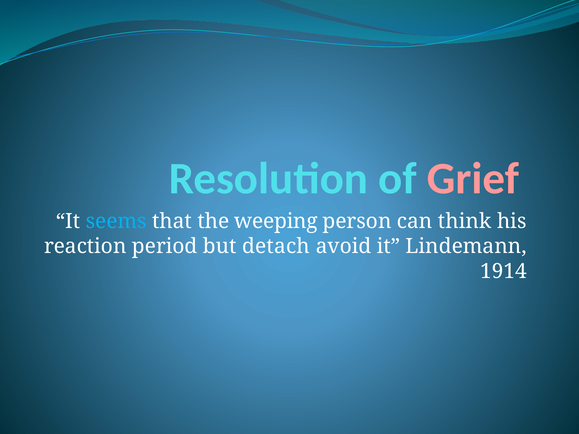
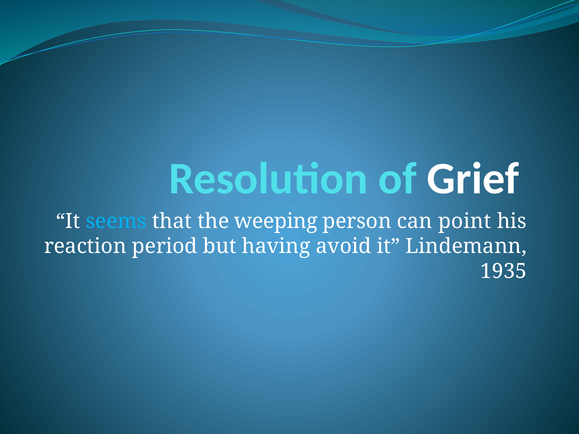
Grief colour: pink -> white
think: think -> point
detach: detach -> having
1914: 1914 -> 1935
